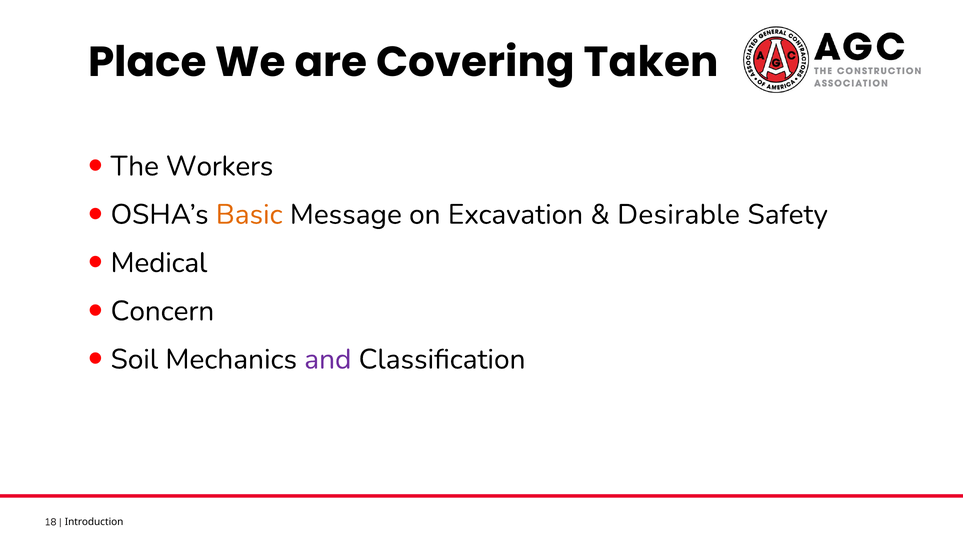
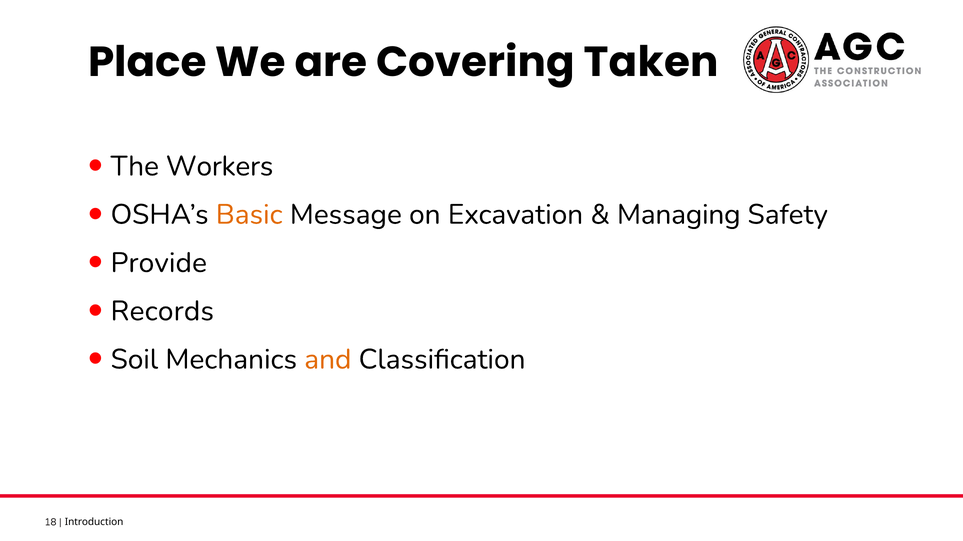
Desirable: Desirable -> Managing
Medical: Medical -> Provide
Concern: Concern -> Records
and colour: purple -> orange
